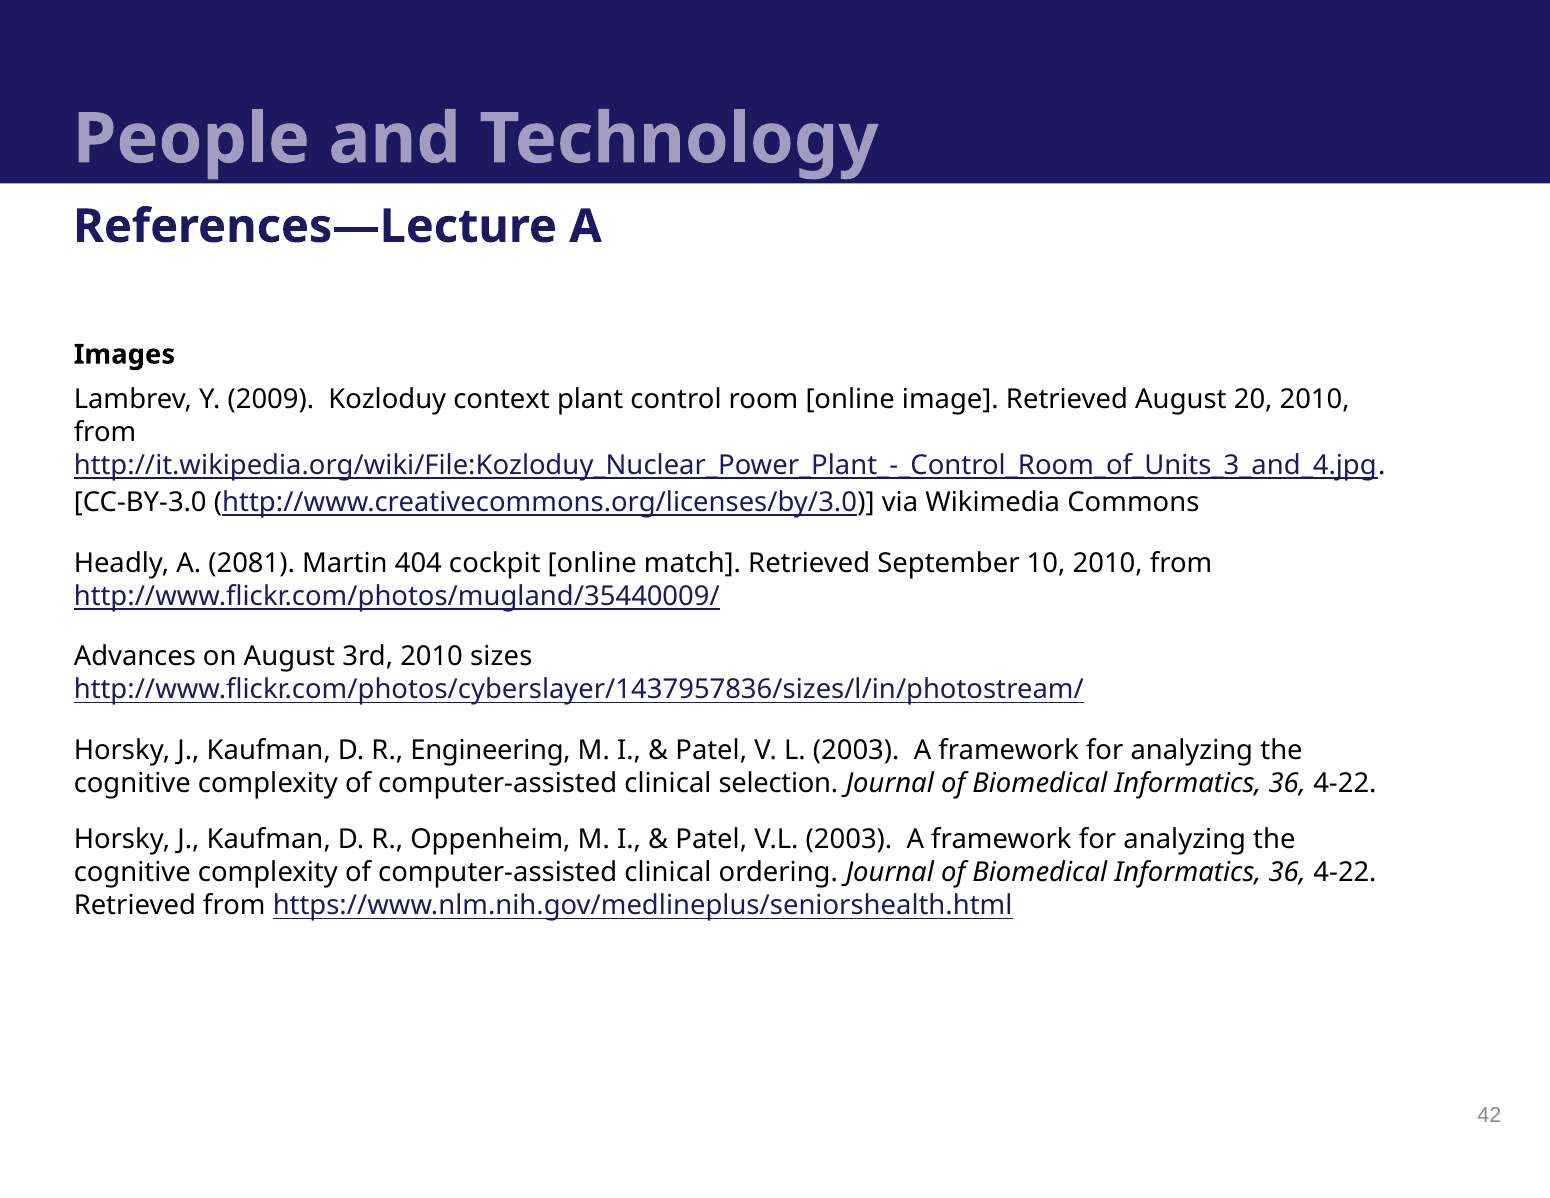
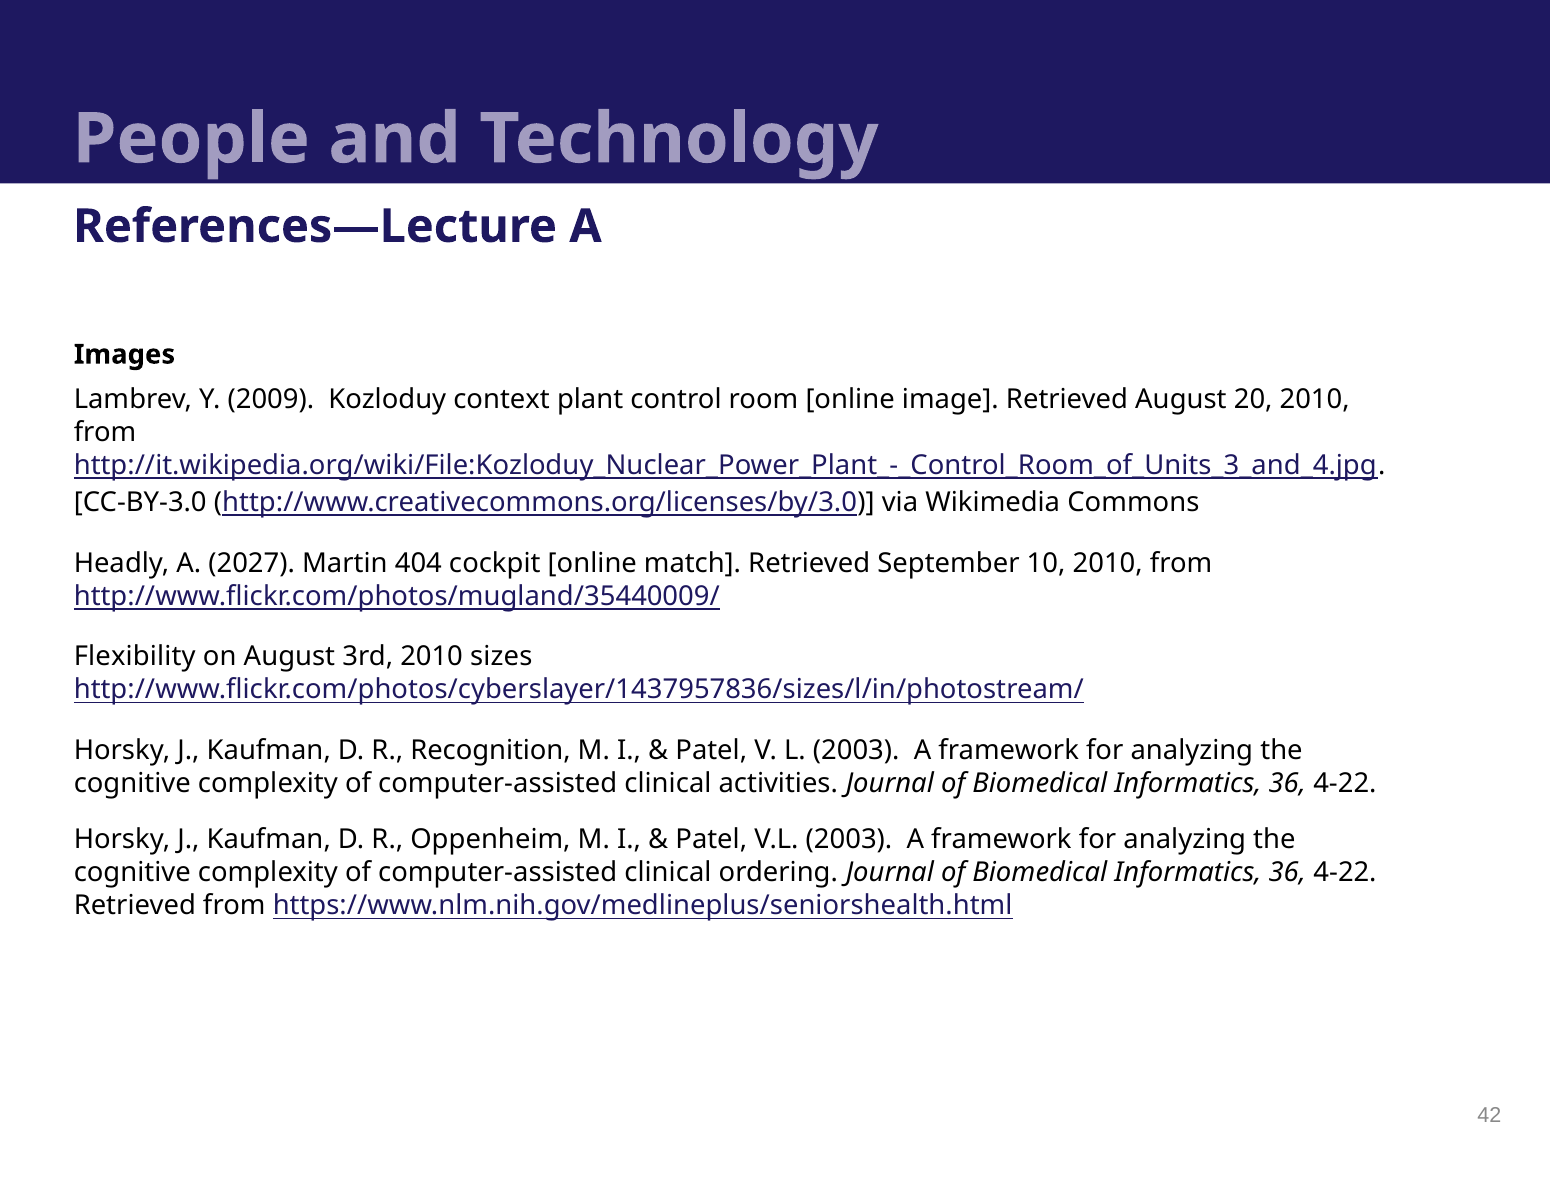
2081: 2081 -> 2027
Advances: Advances -> Flexibility
Engineering: Engineering -> Recognition
selection: selection -> activities
